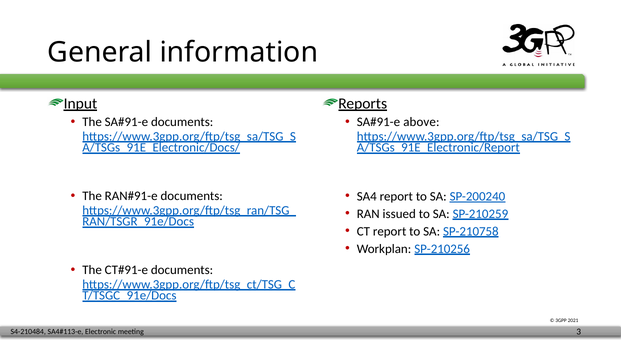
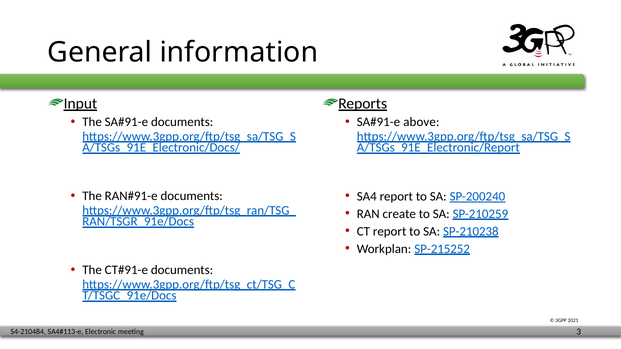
issued: issued -> create
SP-210758: SP-210758 -> SP-210238
SP-210256: SP-210256 -> SP-215252
